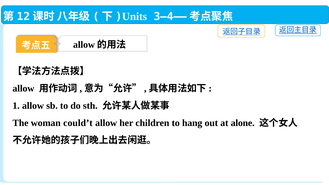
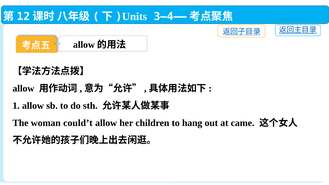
alone: alone -> came
